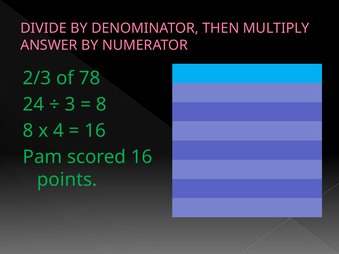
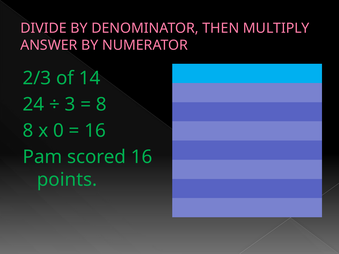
78: 78 -> 14
4: 4 -> 0
